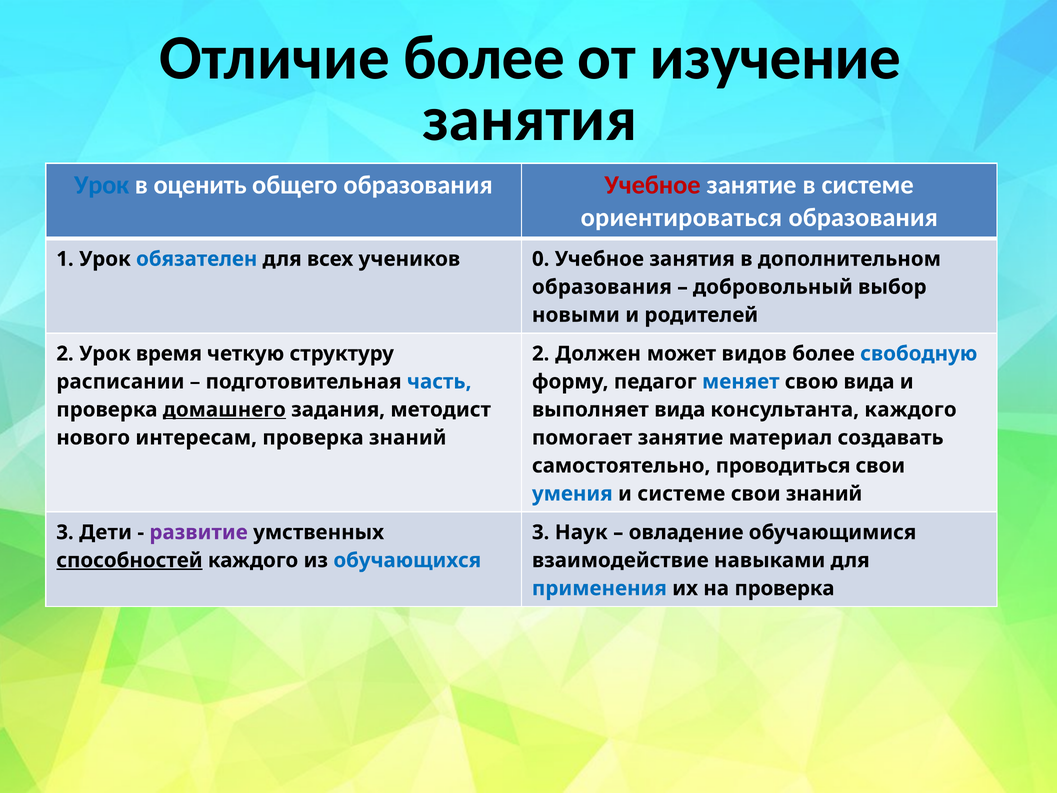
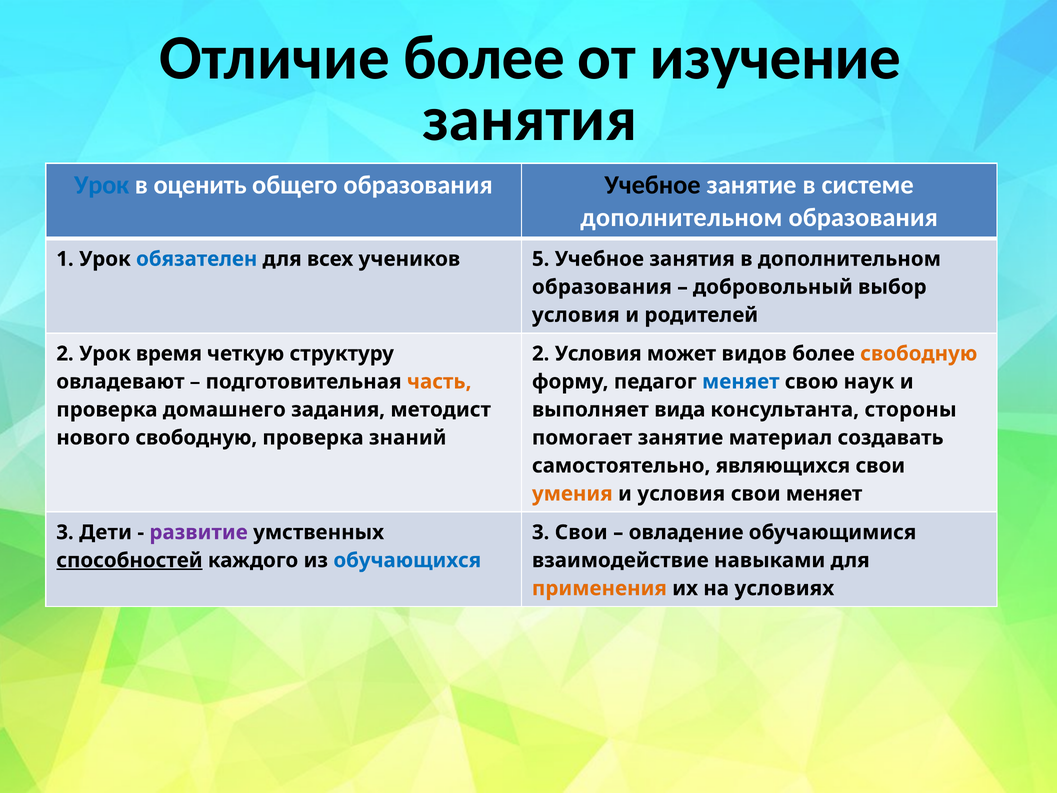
Учебное at (652, 185) colour: red -> black
ориентироваться at (681, 217): ориентироваться -> дополнительном
0: 0 -> 5
новыми at (576, 315): новыми -> условия
2 Должен: Должен -> Условия
свободную at (919, 354) colour: blue -> orange
расписании: расписании -> овладевают
часть colour: blue -> orange
свою вида: вида -> наук
домашнего underline: present -> none
консультанта каждого: каждого -> стороны
нового интересам: интересам -> свободную
проводиться: проводиться -> являющихся
умения colour: blue -> orange
и системе: системе -> условия
свои знаний: знаний -> меняет
3 Наук: Наук -> Свои
применения colour: blue -> orange
на проверка: проверка -> условиях
